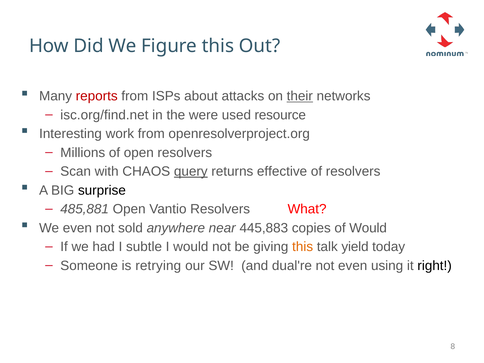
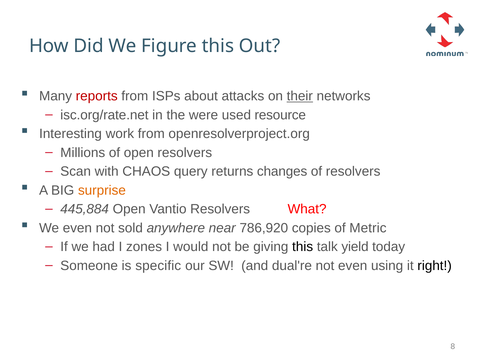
isc.org/find.net: isc.org/find.net -> isc.org/rate.net
query underline: present -> none
effective: effective -> changes
surprise colour: black -> orange
485,881: 485,881 -> 445,884
445,883: 445,883 -> 786,920
of Would: Would -> Metric
subtle: subtle -> zones
this at (303, 247) colour: orange -> black
retrying: retrying -> specific
